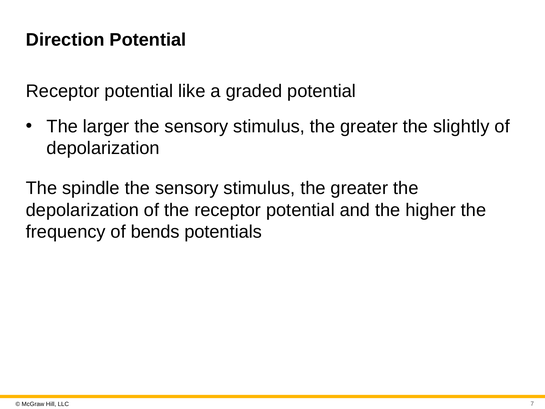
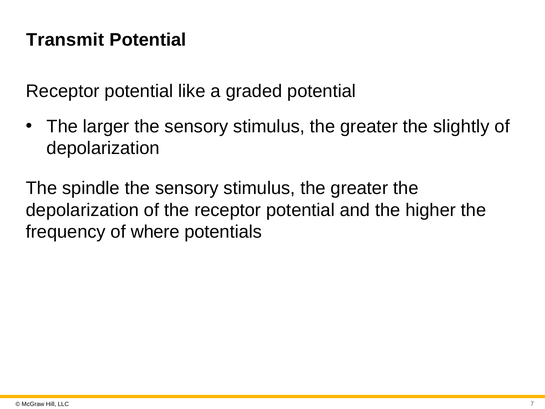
Direction: Direction -> Transmit
bends: bends -> where
